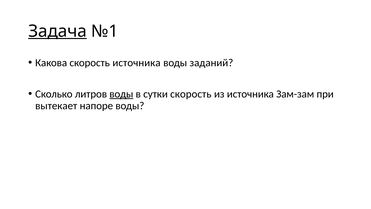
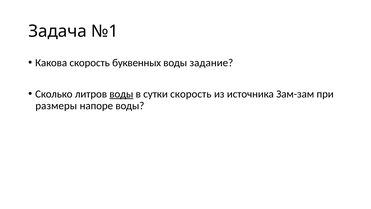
Задача underline: present -> none
скорость источника: источника -> буквенных
заданий: заданий -> задание
вытекает: вытекает -> размеры
